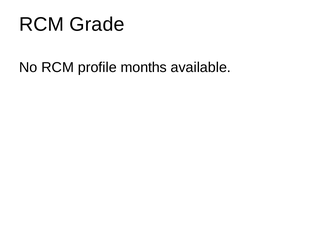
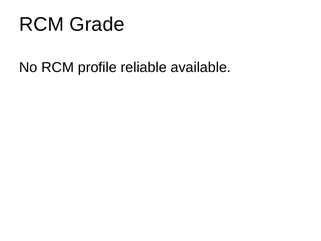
months: months -> reliable
